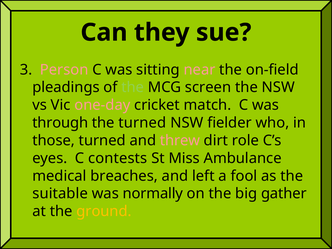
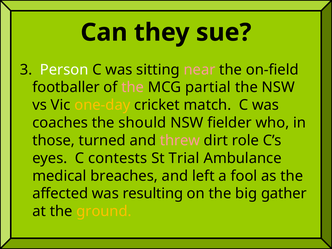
Person colour: pink -> white
pleadings: pleadings -> footballer
the at (133, 87) colour: light green -> pink
screen: screen -> partial
one-day colour: pink -> yellow
through: through -> coaches
the turned: turned -> should
Miss: Miss -> Trial
suitable: suitable -> affected
normally: normally -> resulting
